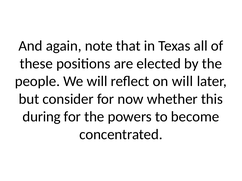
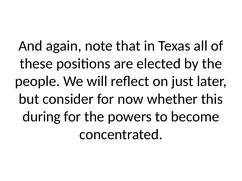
on will: will -> just
